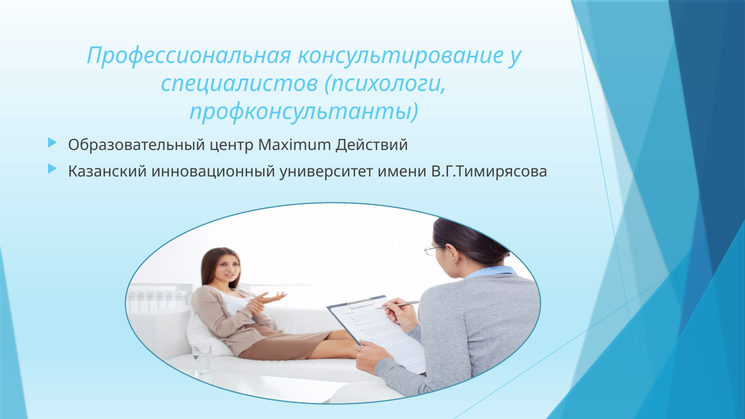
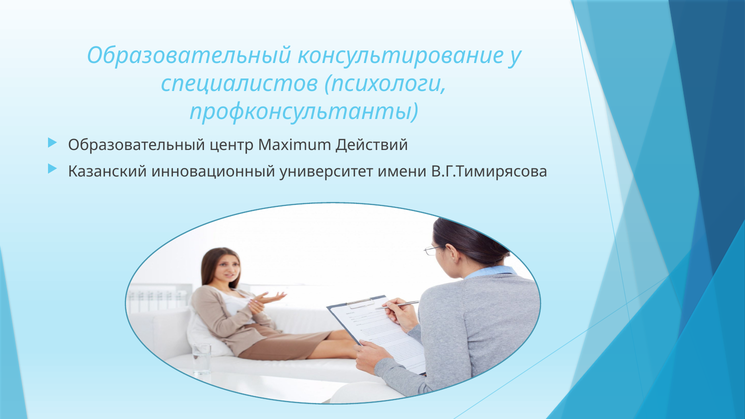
Профессиональная at (189, 56): Профессиональная -> Образовательный
